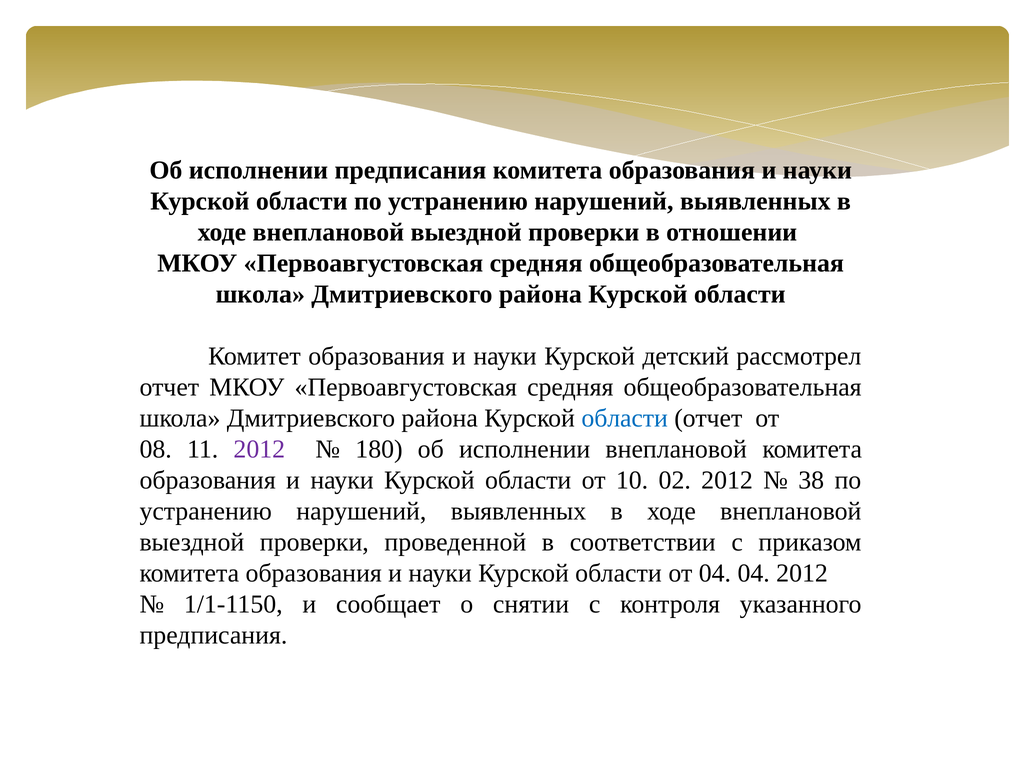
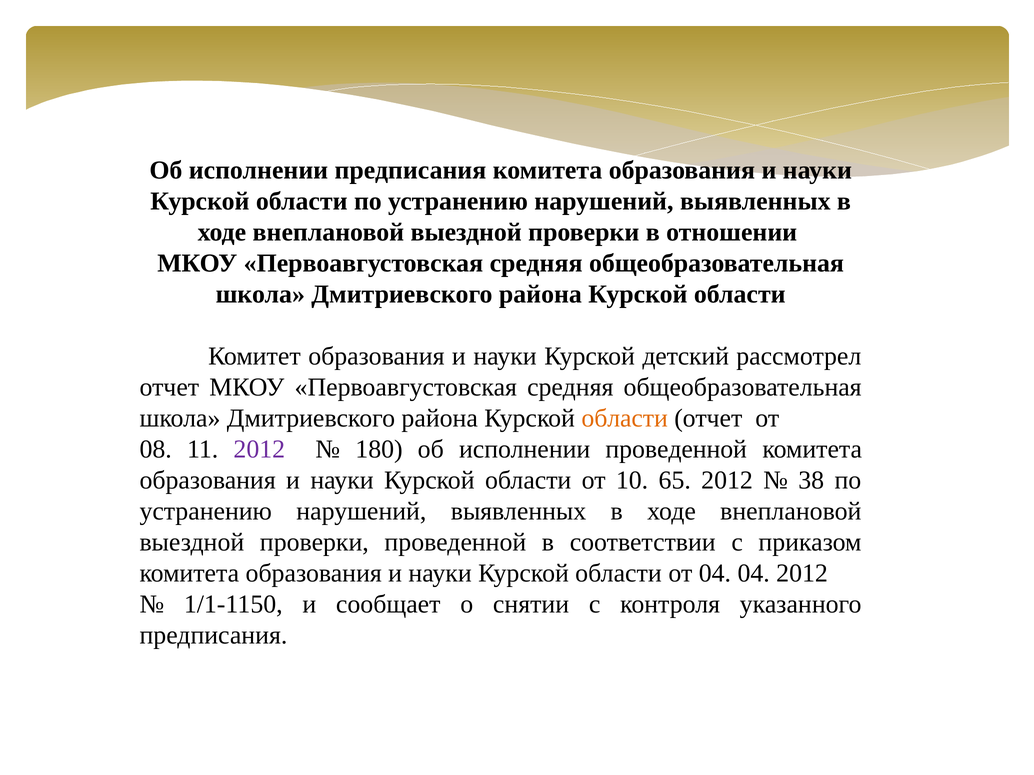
области at (625, 419) colour: blue -> orange
исполнении внеплановой: внеплановой -> проведенной
02: 02 -> 65
